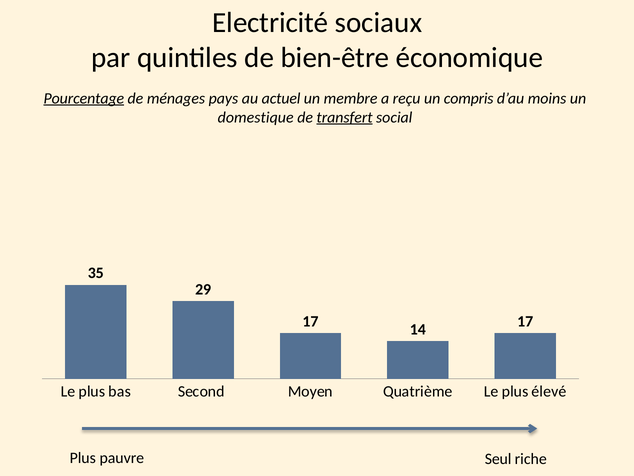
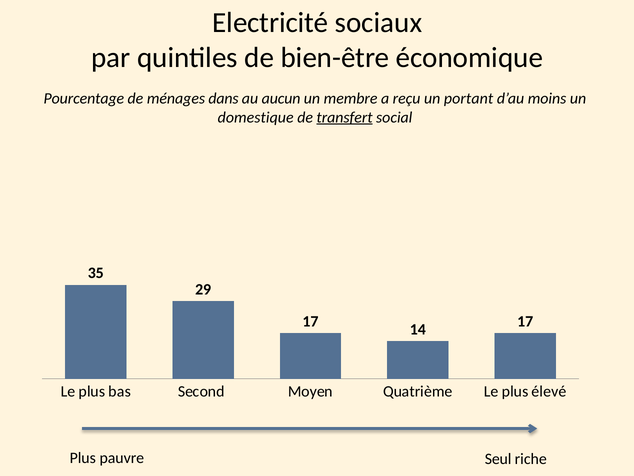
Pourcentage underline: present -> none
pays: pays -> dans
actuel: actuel -> aucun
compris: compris -> portant
